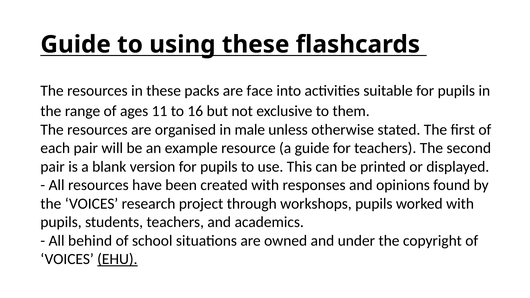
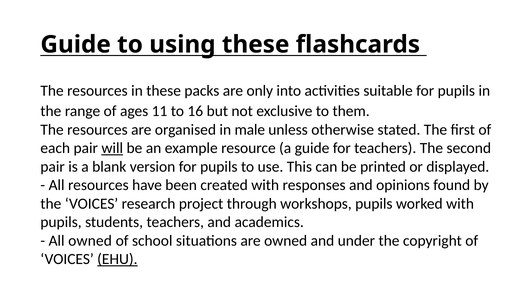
face: face -> only
will underline: none -> present
All behind: behind -> owned
